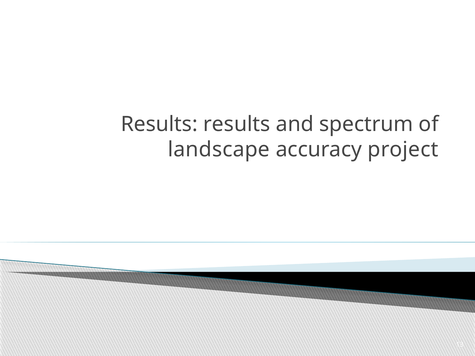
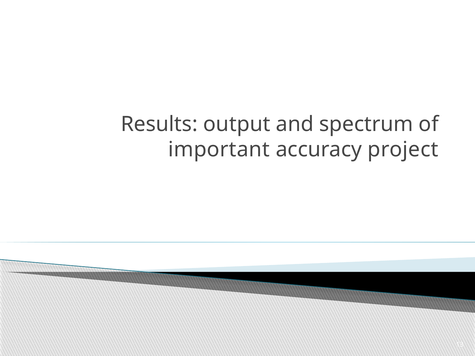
Results results: results -> output
landscape: landscape -> important
